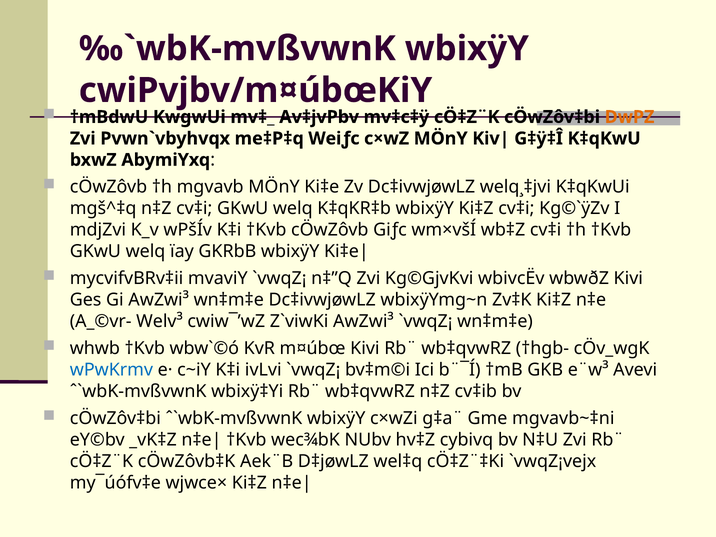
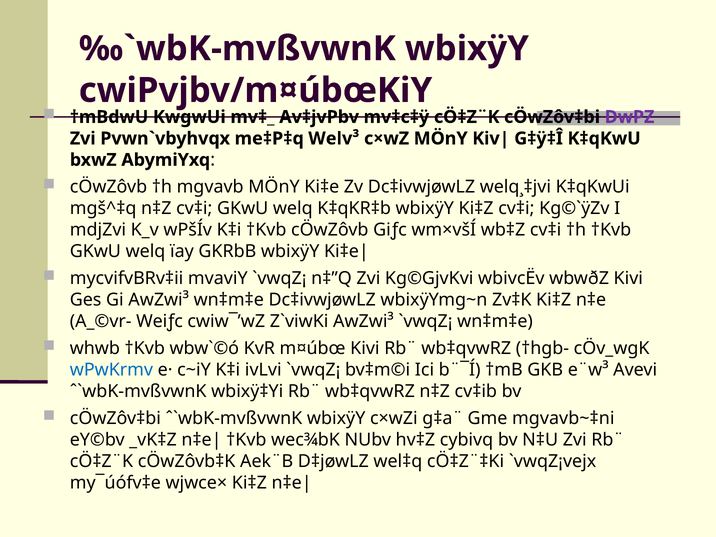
DwPZ colour: orange -> purple
Weiƒc: Weiƒc -> Welv³
Welv³: Welv³ -> Weiƒc
